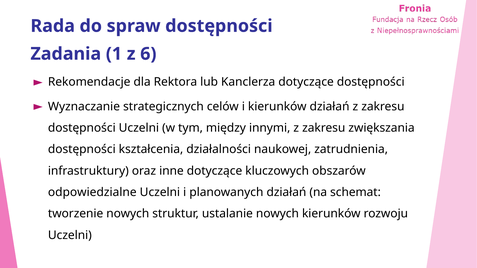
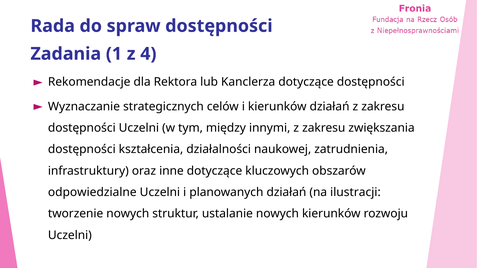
6: 6 -> 4
schemat: schemat -> ilustracji
